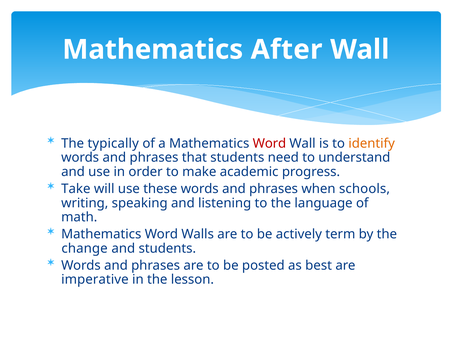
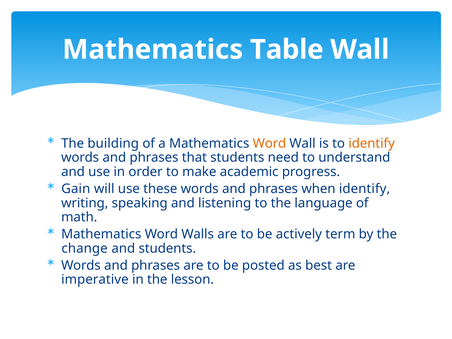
After: After -> Table
typically: typically -> building
Word at (269, 143) colour: red -> orange
Take: Take -> Gain
when schools: schools -> identify
